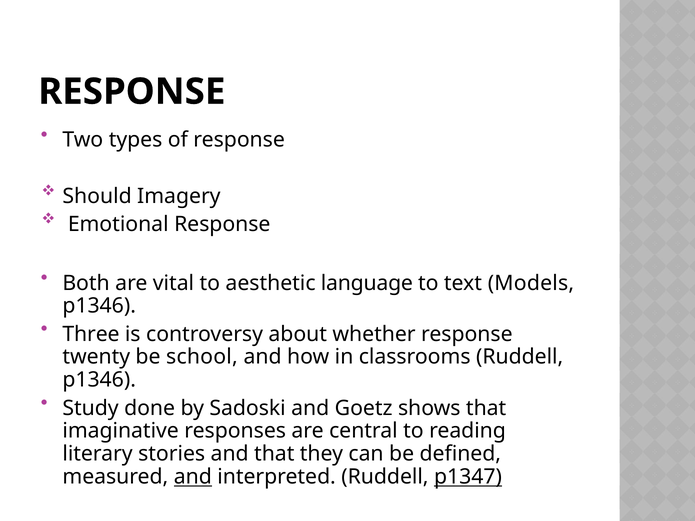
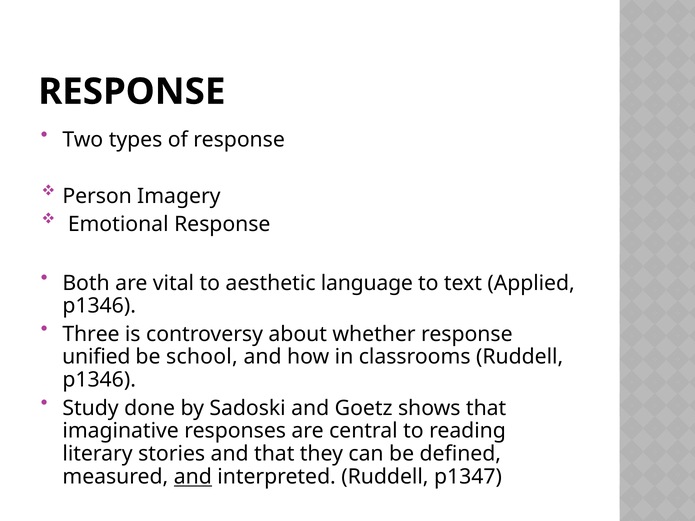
Should: Should -> Person
Models: Models -> Applied
twenty: twenty -> unified
p1347 underline: present -> none
